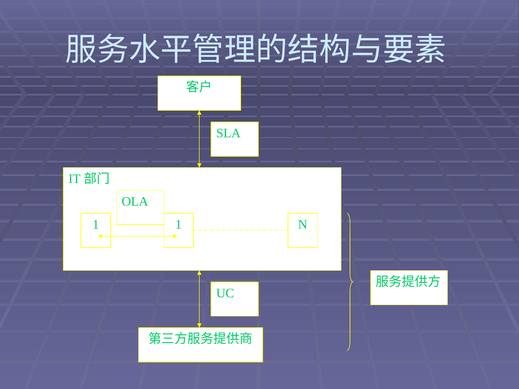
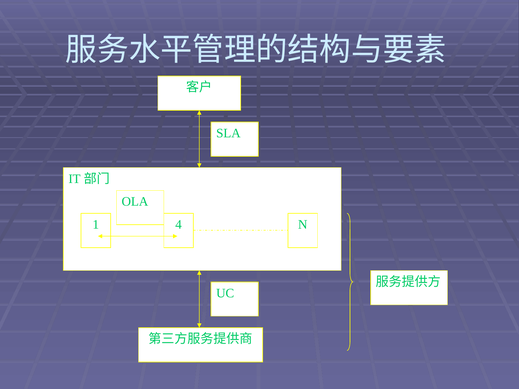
1 1: 1 -> 4
